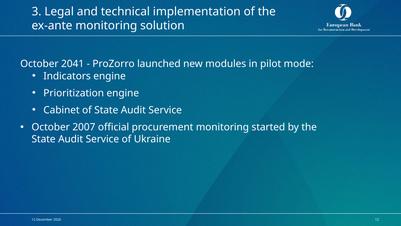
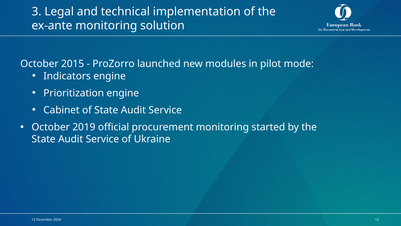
2041: 2041 -> 2015
2007: 2007 -> 2019
